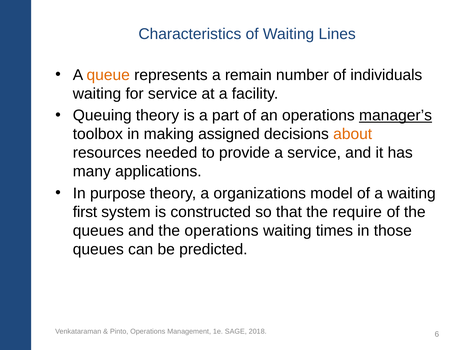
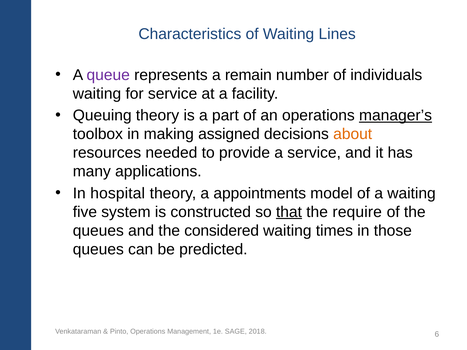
queue colour: orange -> purple
purpose: purpose -> hospital
organizations: organizations -> appointments
first: first -> five
that underline: none -> present
the operations: operations -> considered
